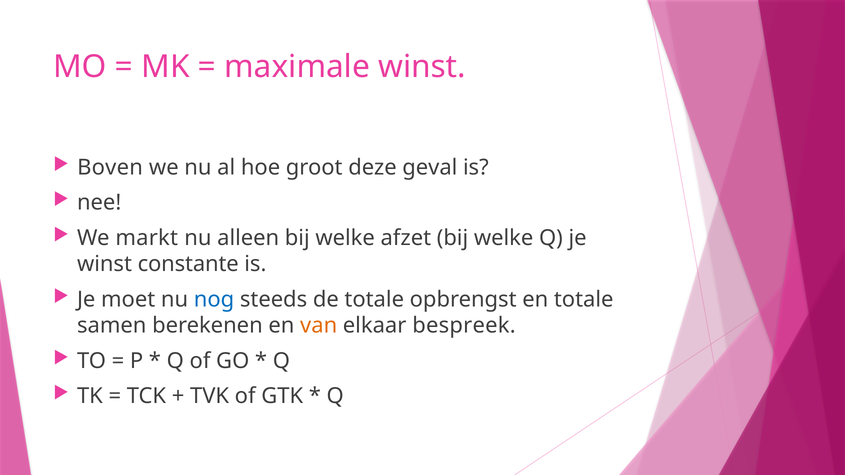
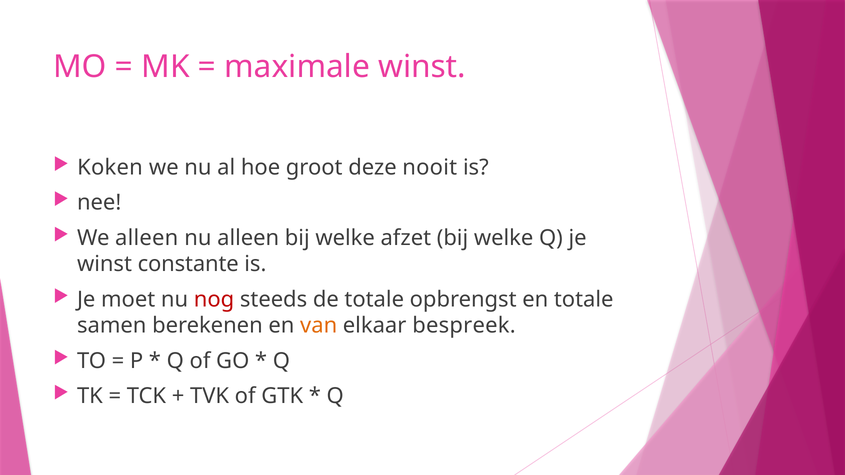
Boven: Boven -> Koken
geval: geval -> nooit
We markt: markt -> alleen
nog colour: blue -> red
